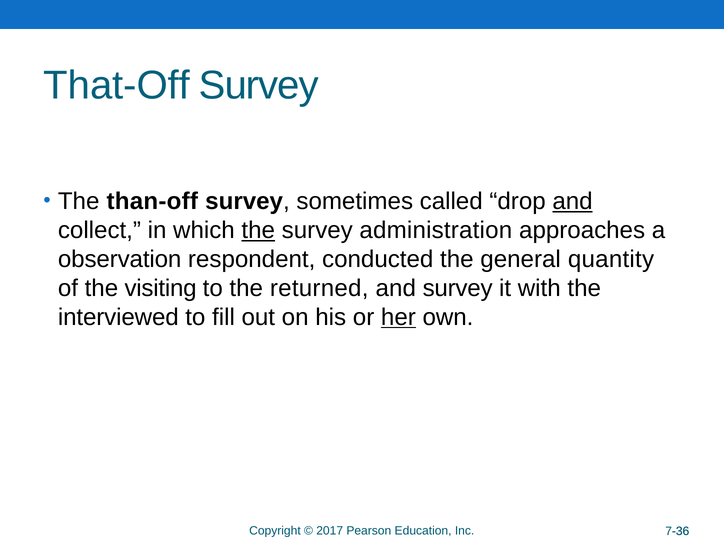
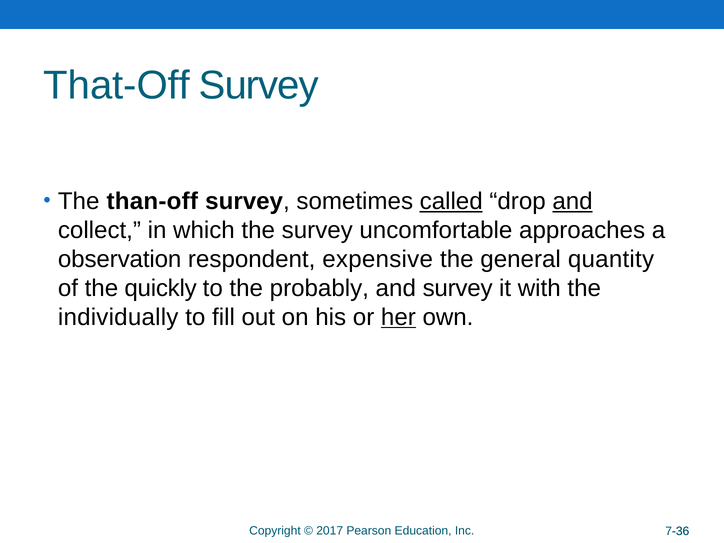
called underline: none -> present
the at (258, 230) underline: present -> none
administration: administration -> uncomfortable
conducted: conducted -> expensive
visiting: visiting -> quickly
returned: returned -> probably
interviewed: interviewed -> individually
